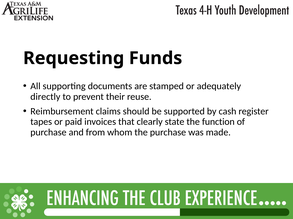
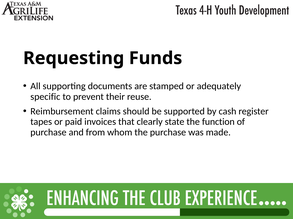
directly: directly -> specific
